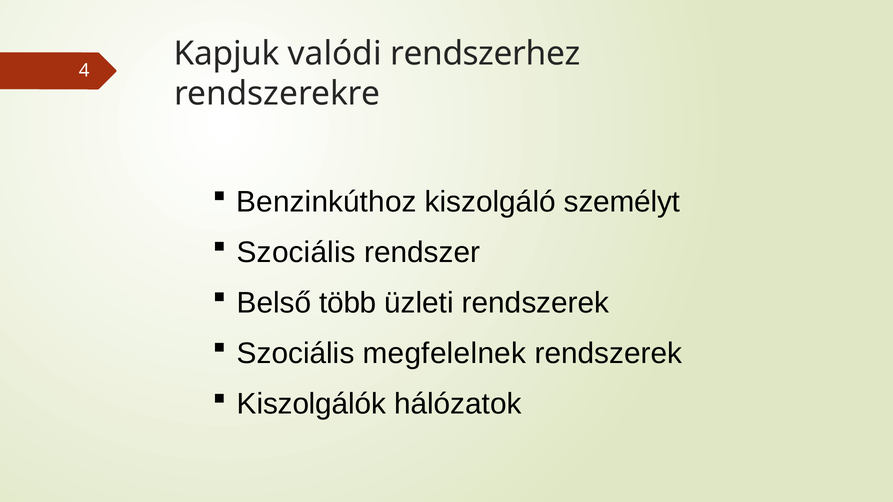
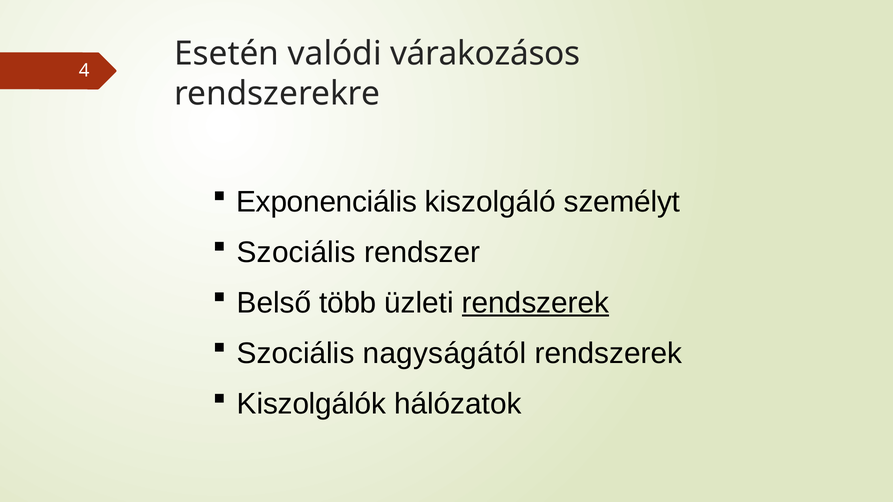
Kapjuk: Kapjuk -> Esetén
rendszerhez: rendszerhez -> várakozásos
Benzinkúthoz: Benzinkúthoz -> Exponenciális
rendszerek at (536, 303) underline: none -> present
megfelelnek: megfelelnek -> nagyságától
